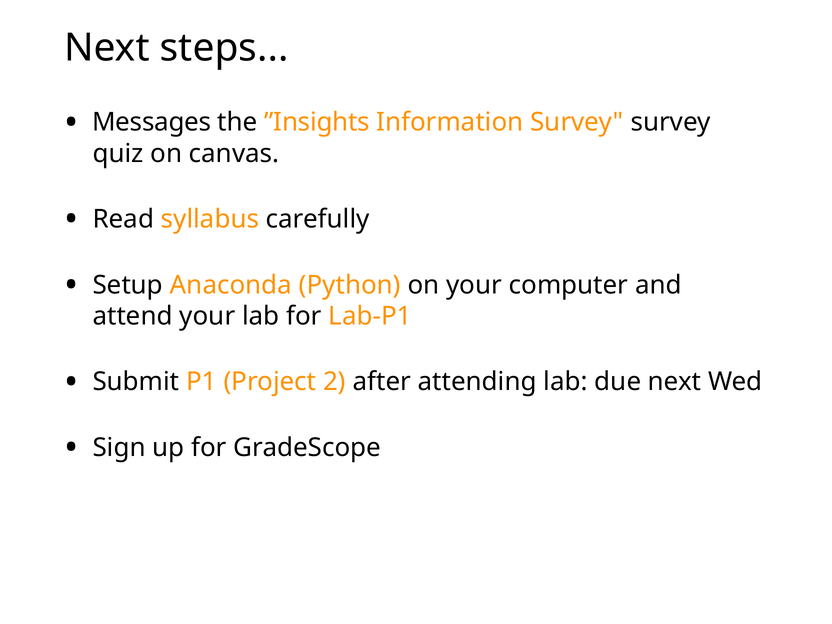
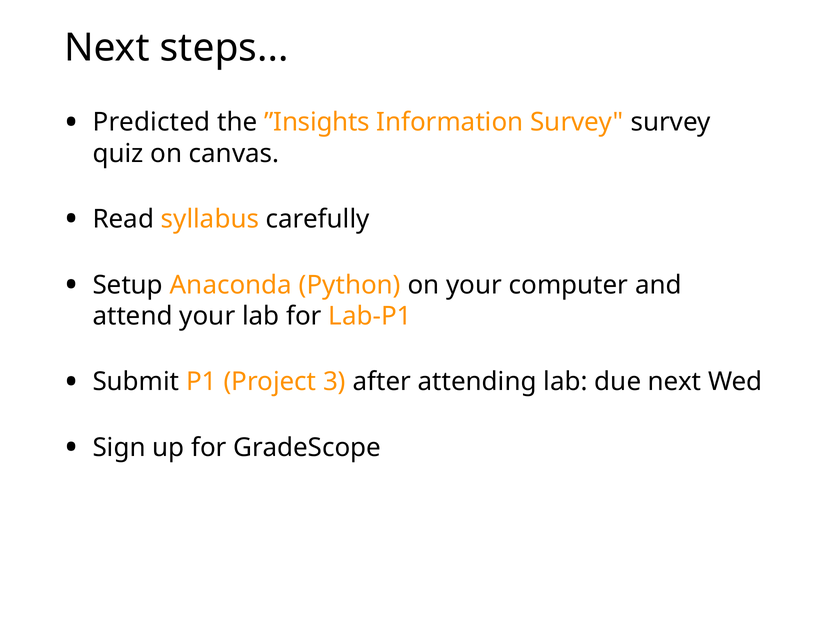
Messages: Messages -> Predicted
2: 2 -> 3
